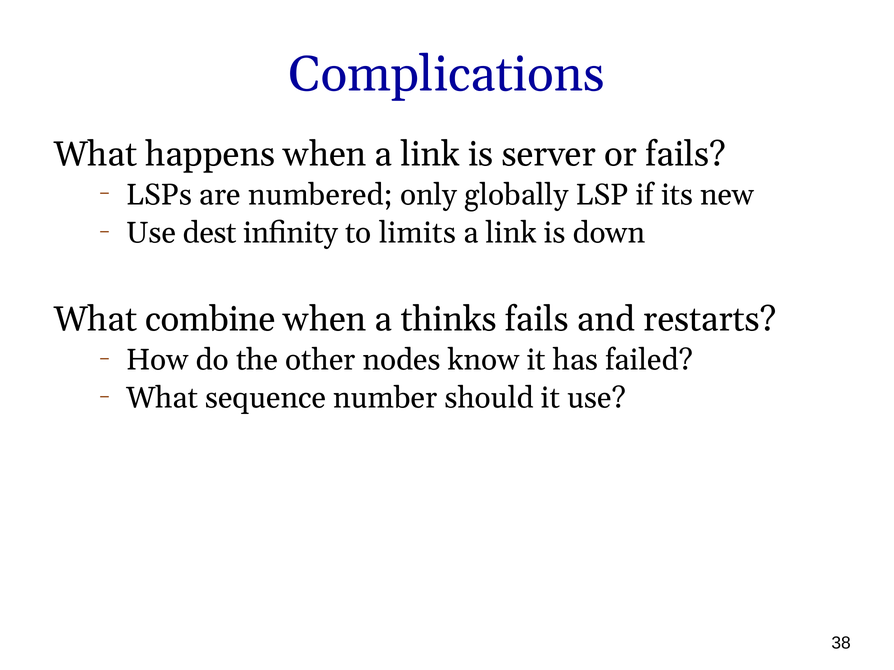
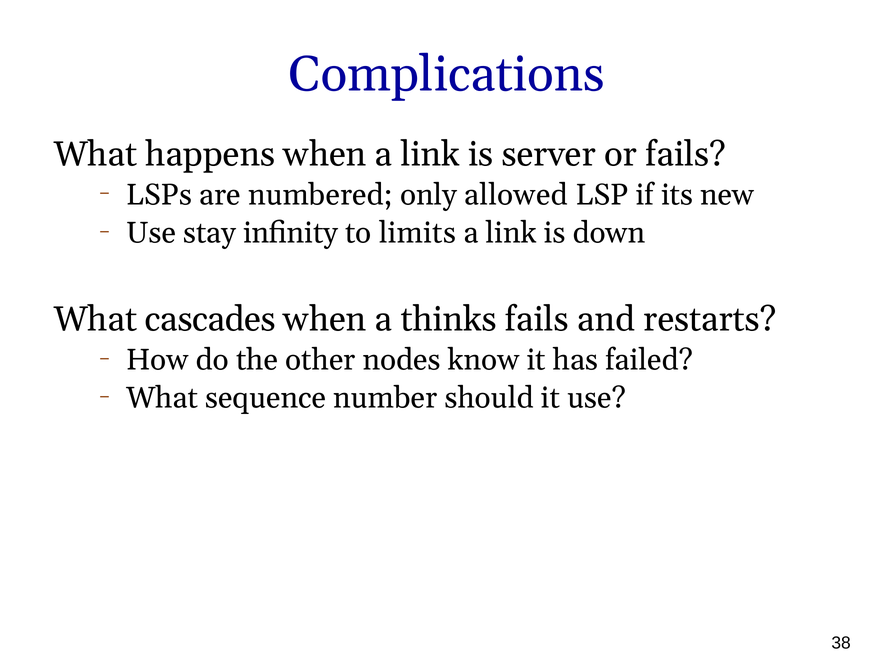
globally: globally -> allowed
dest: dest -> stay
combine: combine -> cascades
